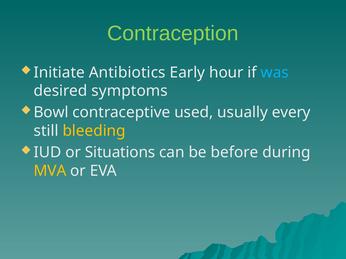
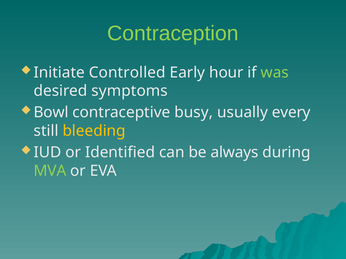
Antibiotics: Antibiotics -> Controlled
was colour: light blue -> light green
used: used -> busy
Situations: Situations -> Identified
before: before -> always
MVA colour: yellow -> light green
